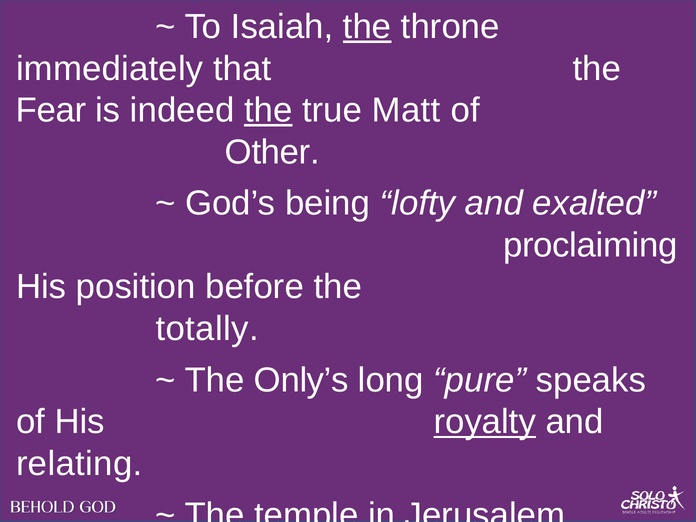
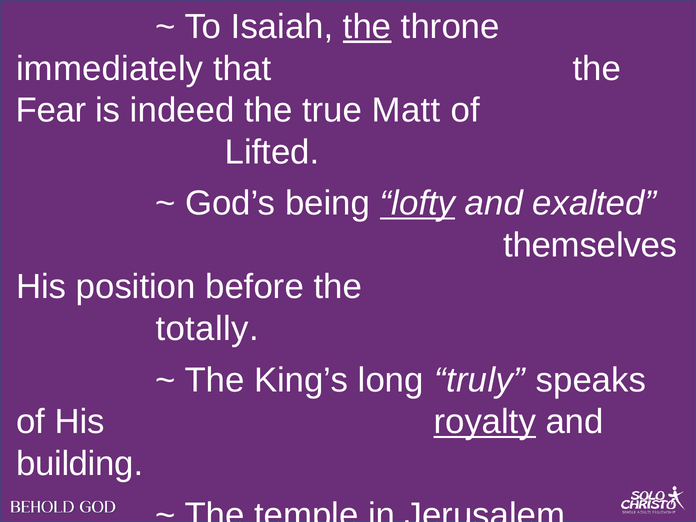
the at (268, 110) underline: present -> none
Other: Other -> Lifted
lofty underline: none -> present
proclaiming: proclaiming -> themselves
Only’s: Only’s -> King’s
pure: pure -> truly
relating: relating -> building
